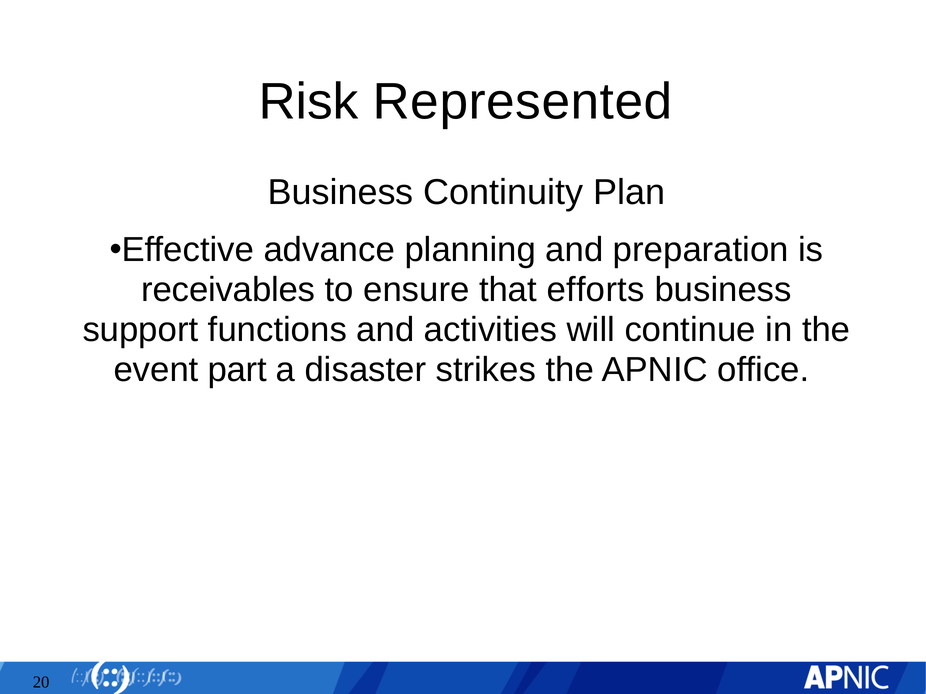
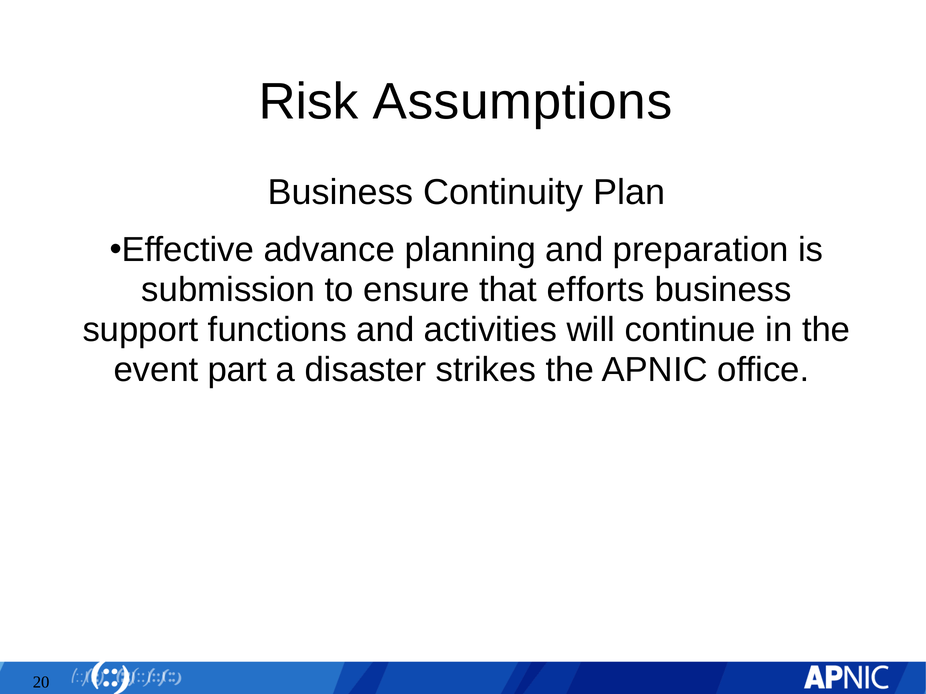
Represented: Represented -> Assumptions
receivables: receivables -> submission
